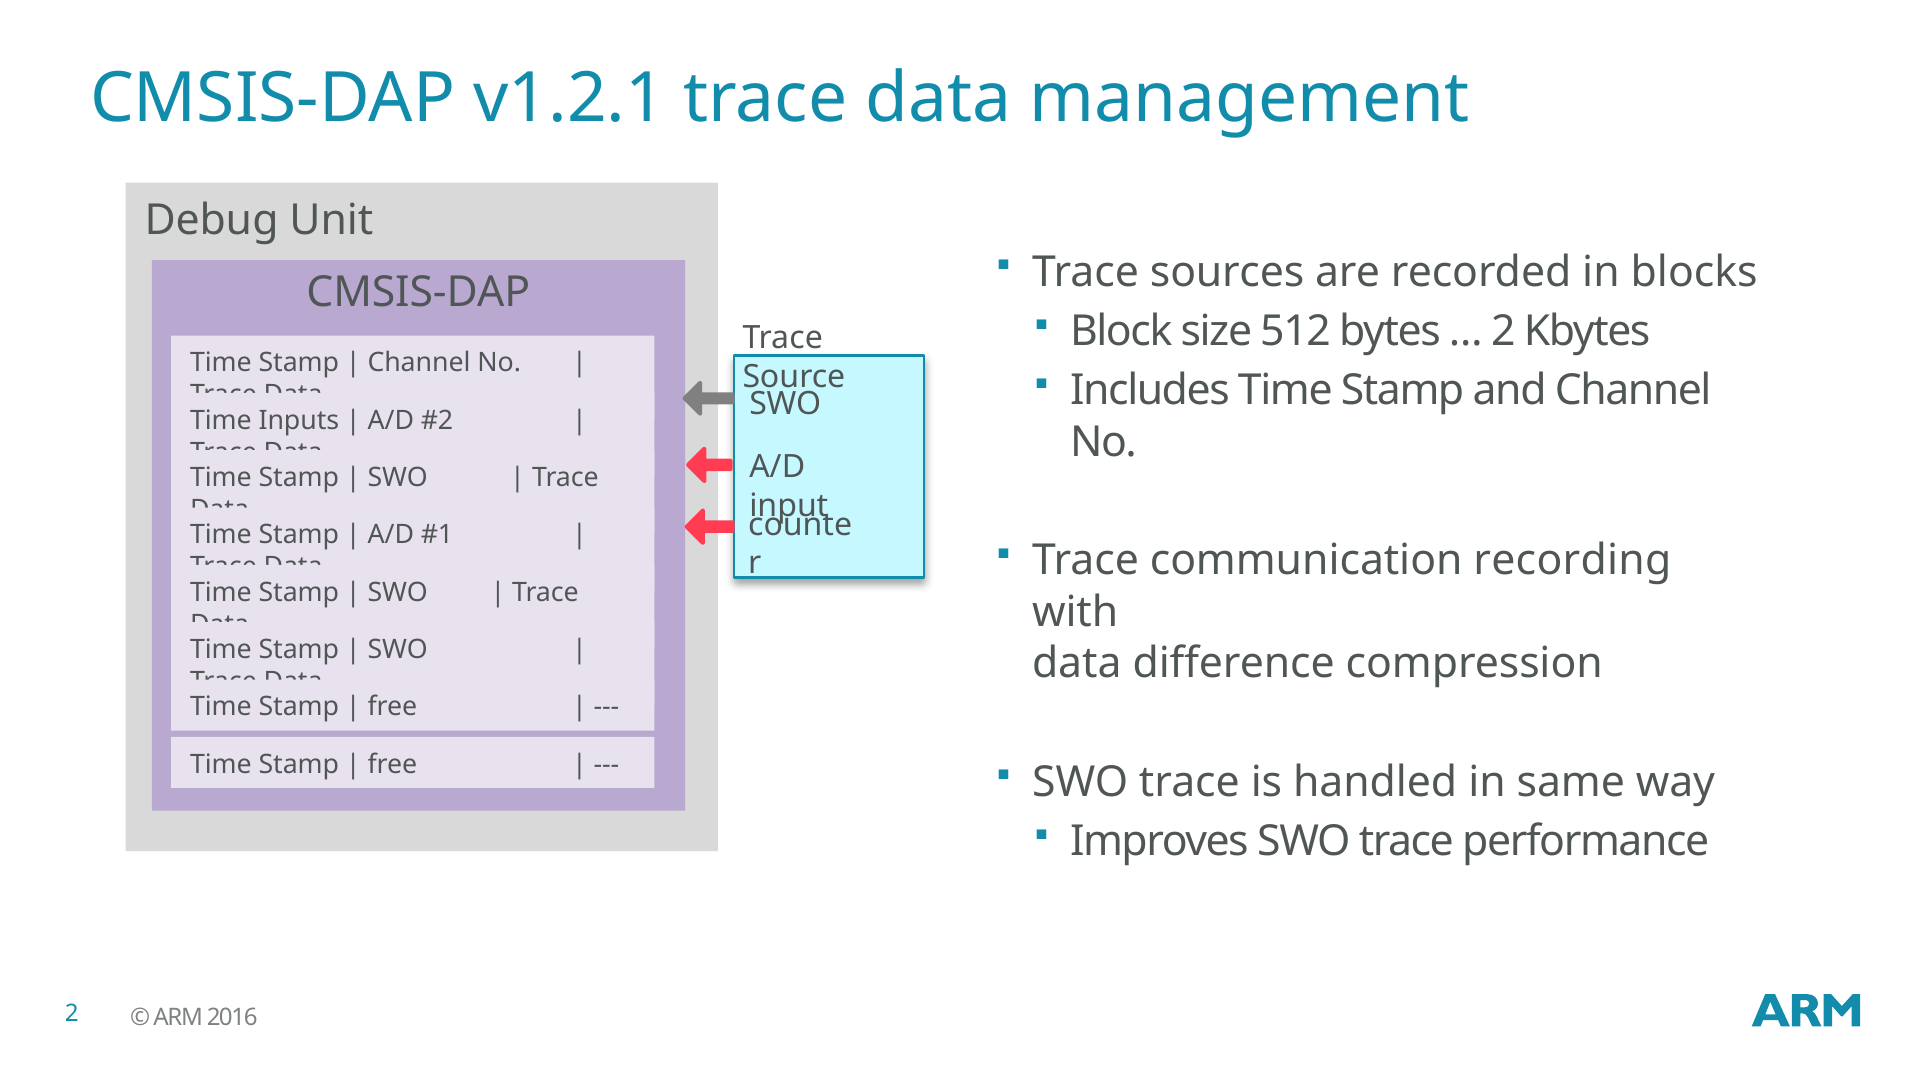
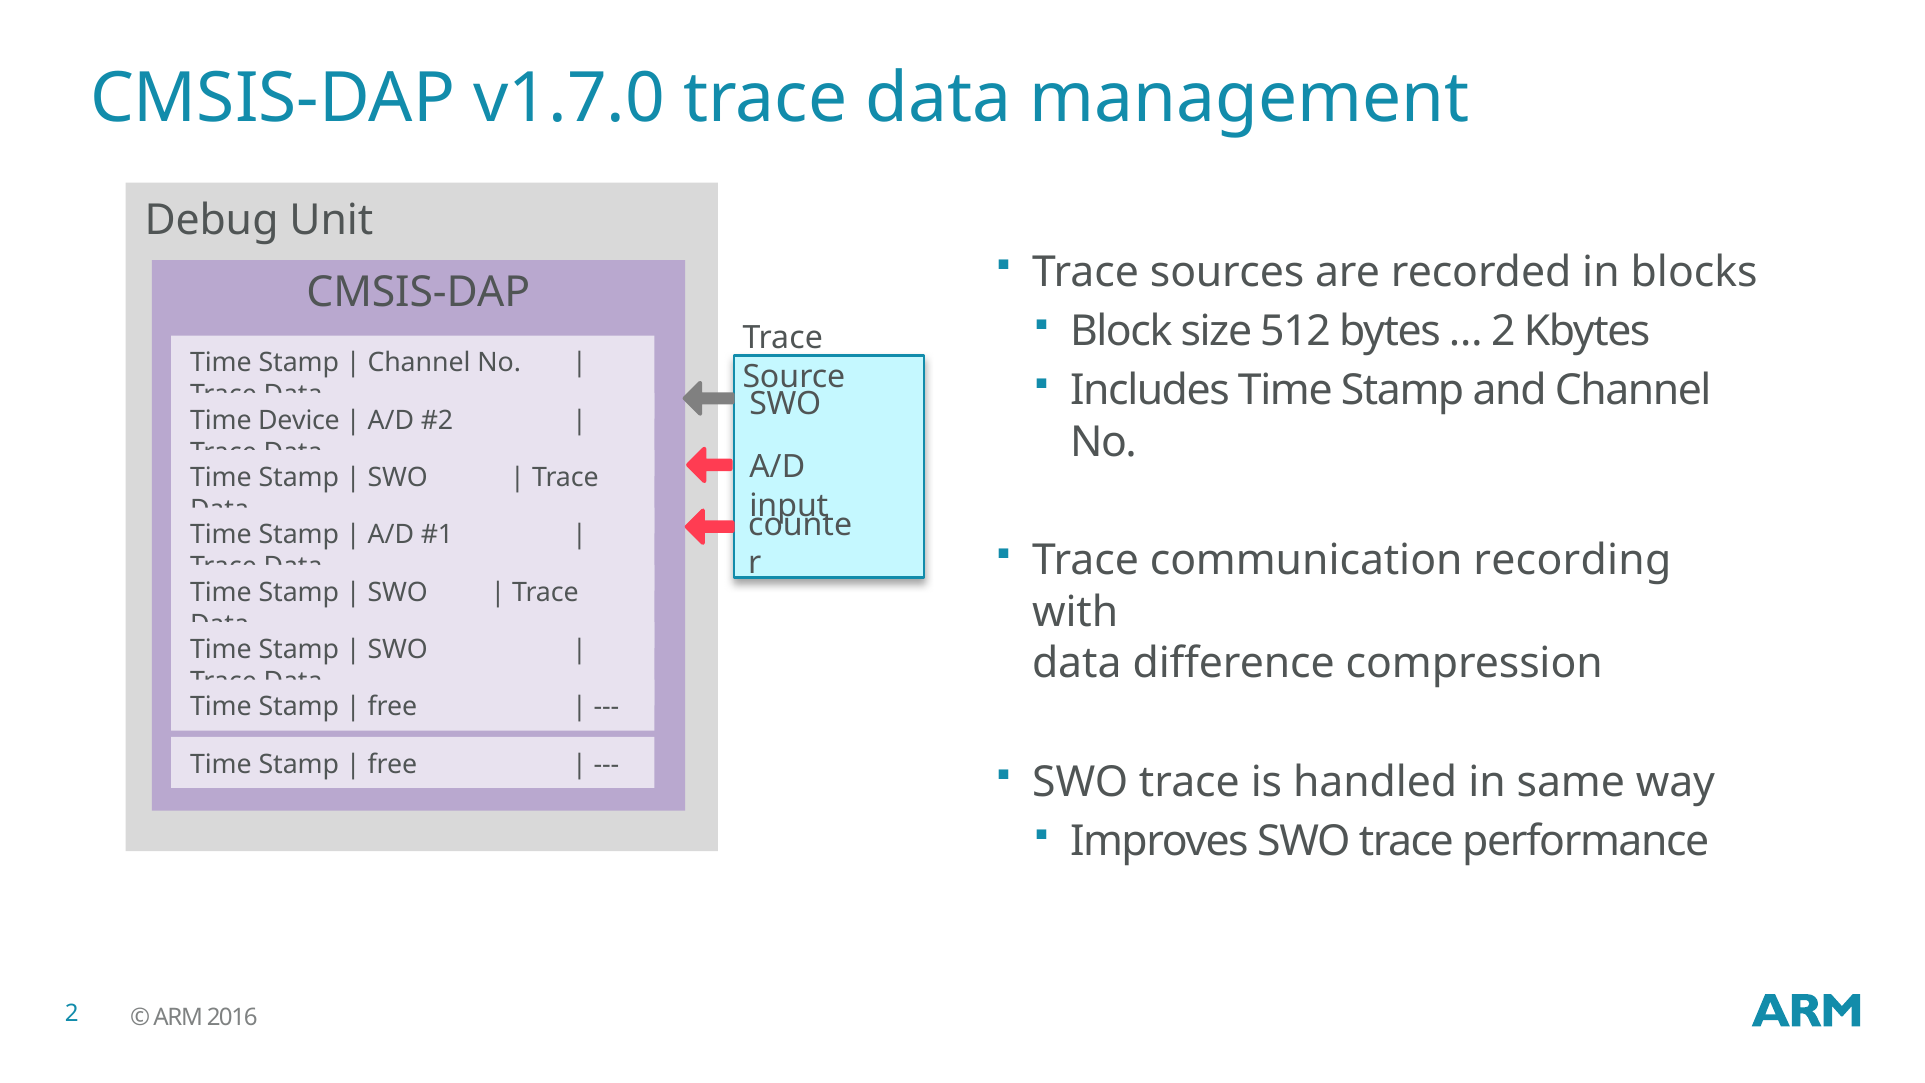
v1.2.1: v1.2.1 -> v1.7.0
Inputs: Inputs -> Device
